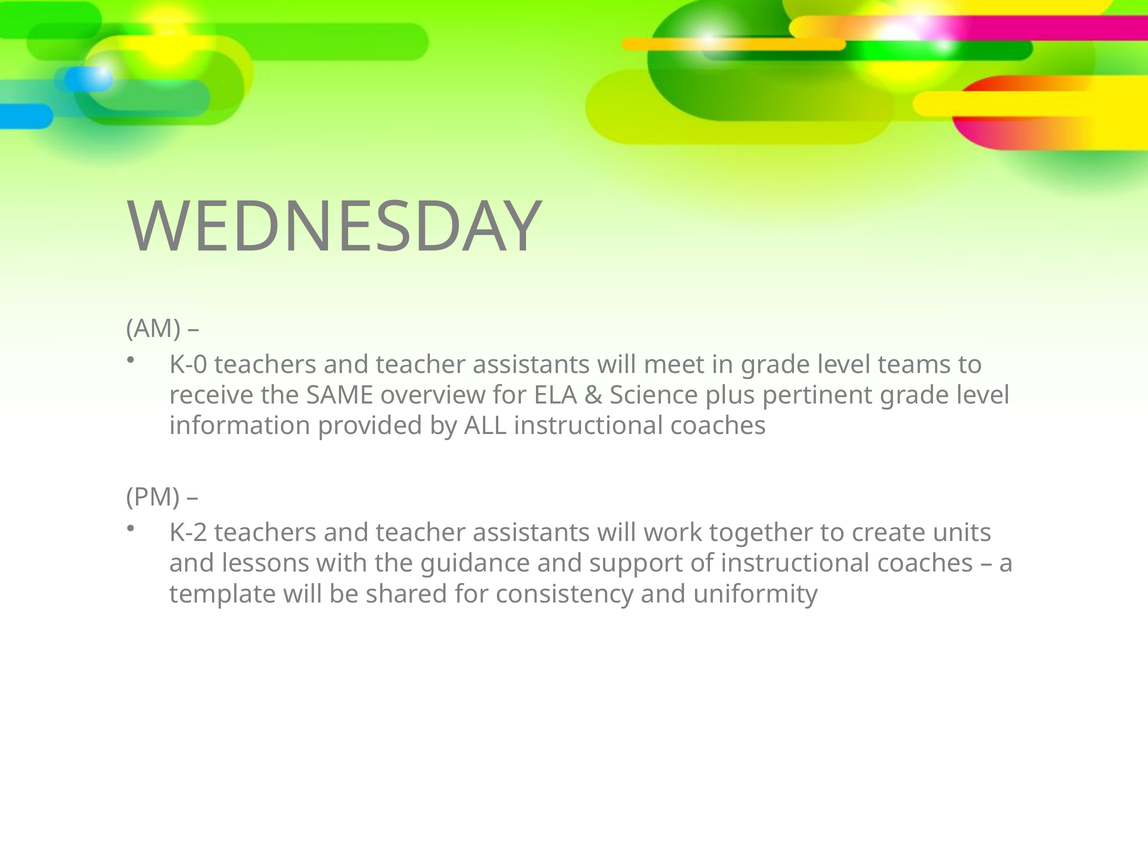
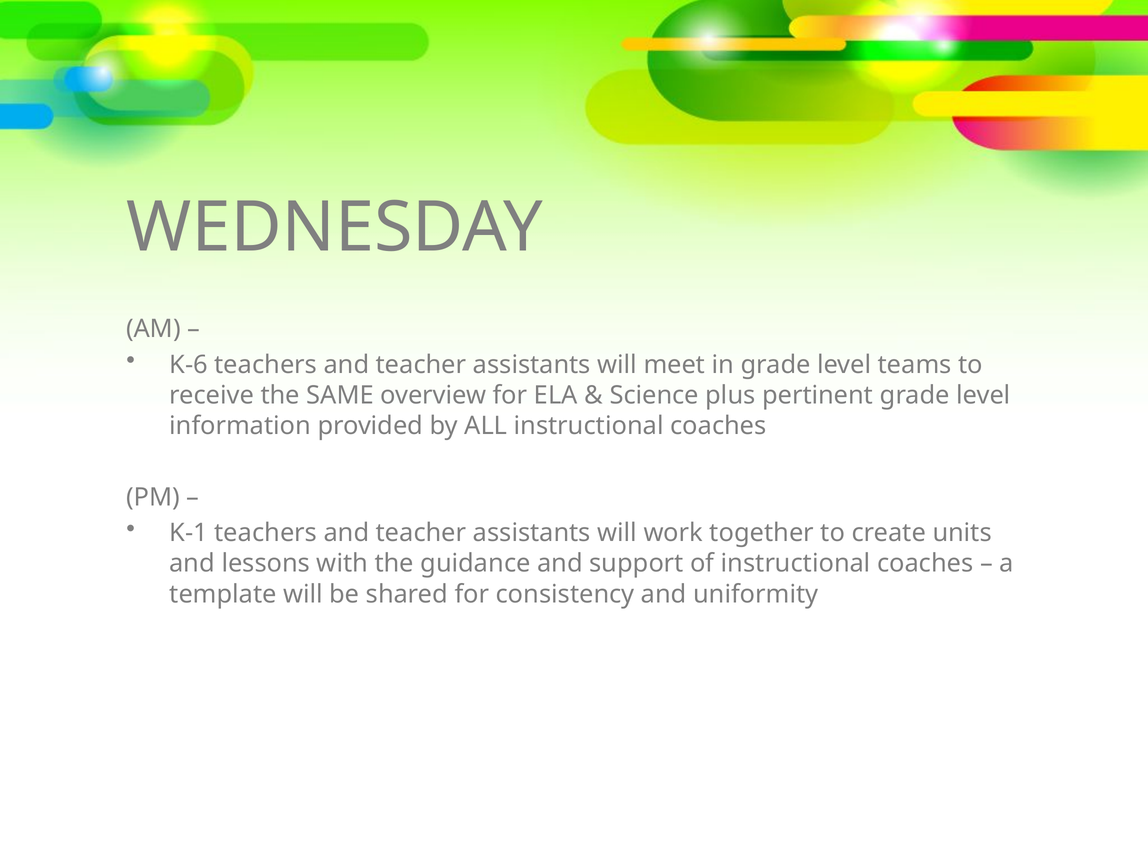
K-0: K-0 -> K-6
K-2: K-2 -> K-1
